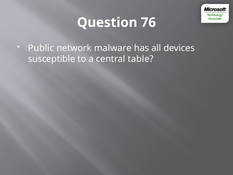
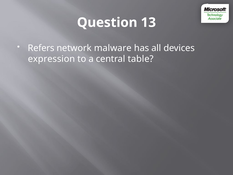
76: 76 -> 13
Public: Public -> Refers
susceptible: susceptible -> expression
